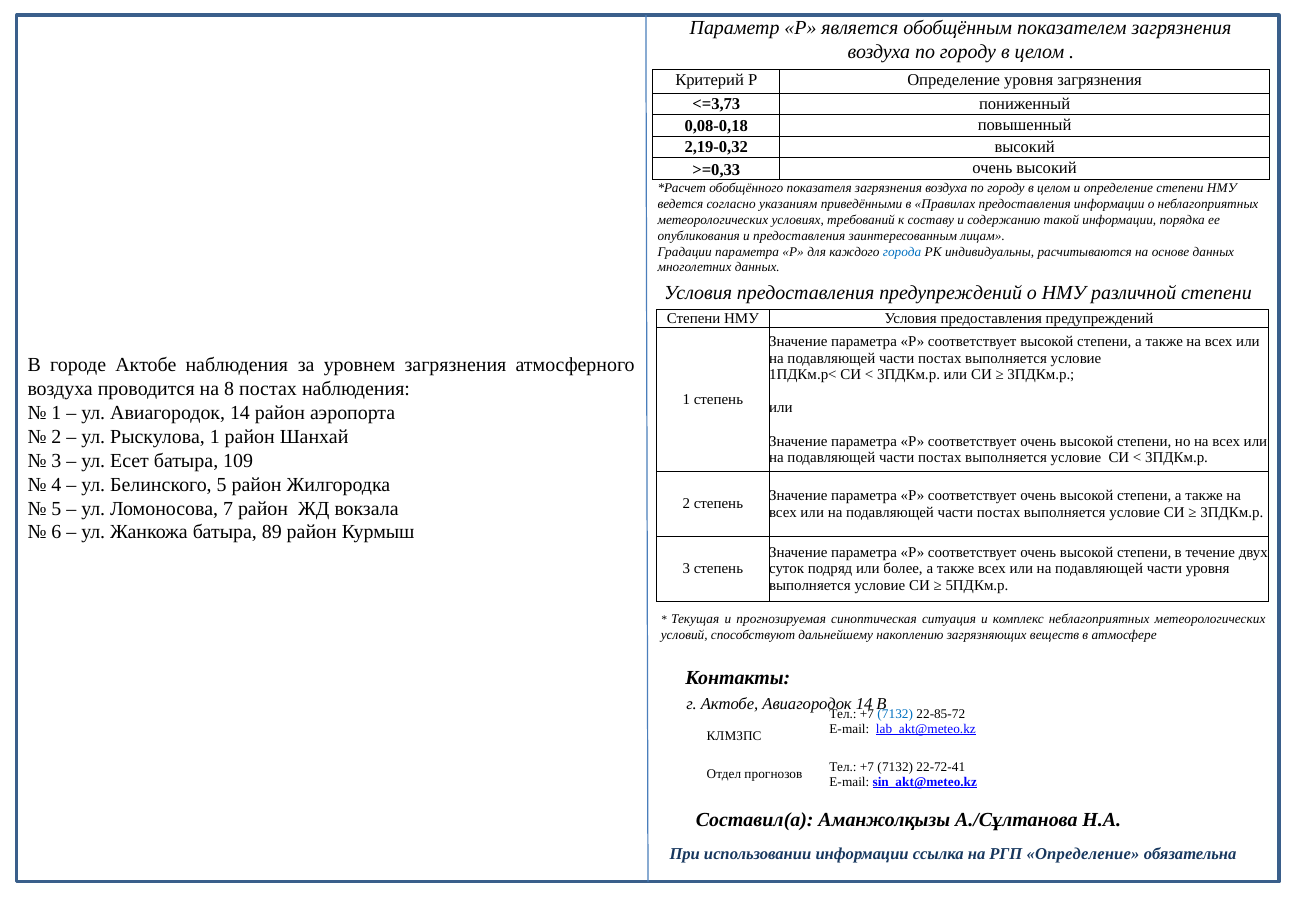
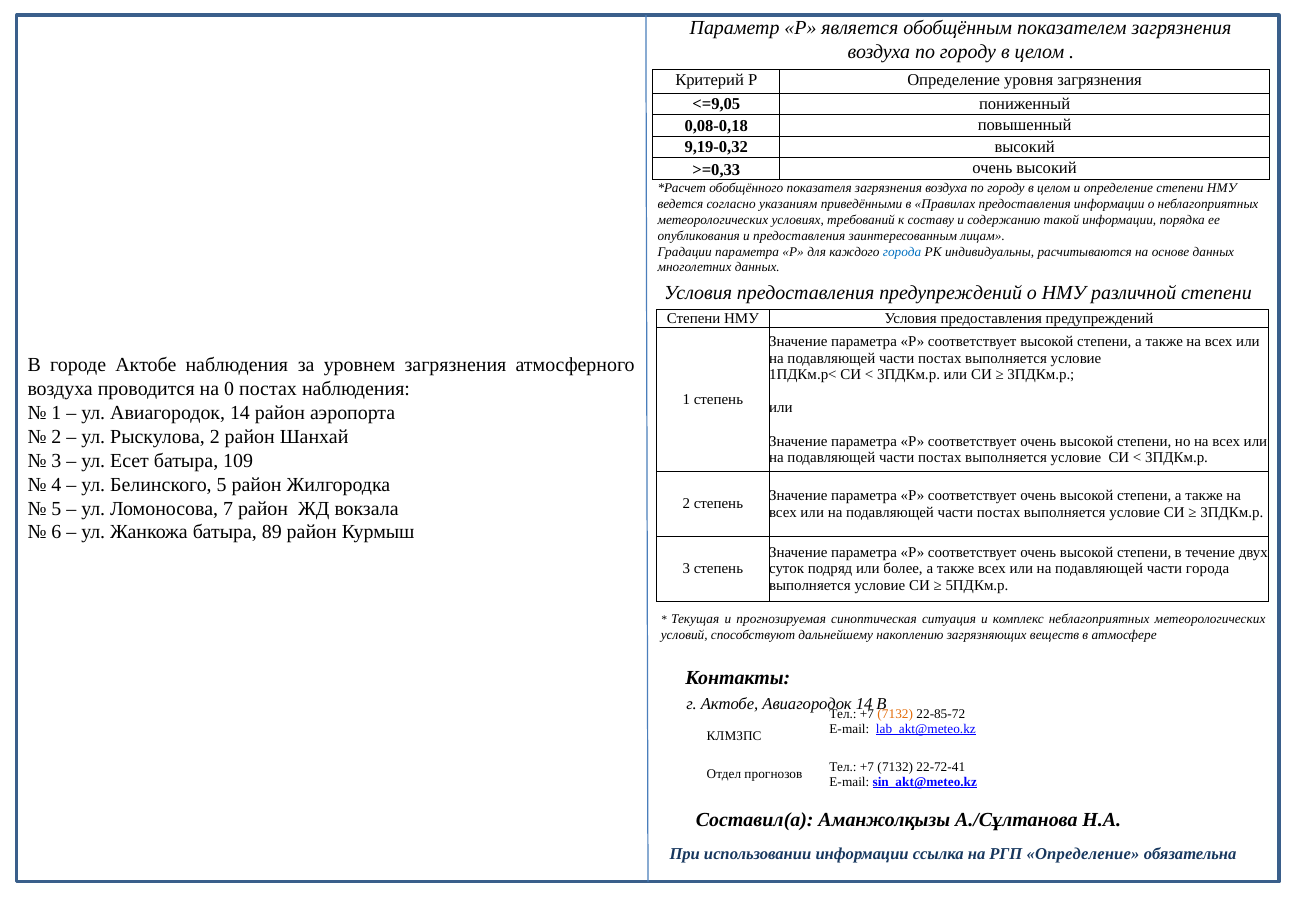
<=3,73: <=3,73 -> <=9,05
2,19-0,32: 2,19-0,32 -> 9,19-0,32
8: 8 -> 0
Рыскулова 1: 1 -> 2
части уровня: уровня -> города
7132 at (895, 714) colour: blue -> orange
